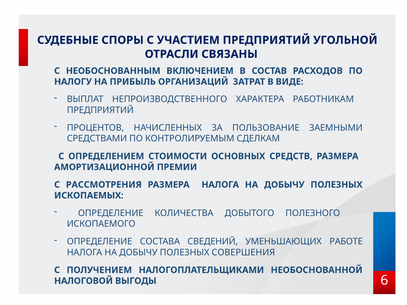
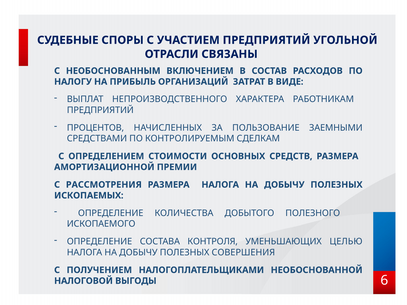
СВЕДЕНИЙ: СВЕДЕНИЙ -> КОНТРОЛЯ
РАБОТЕ: РАБОТЕ -> ЦЕЛЬЮ
